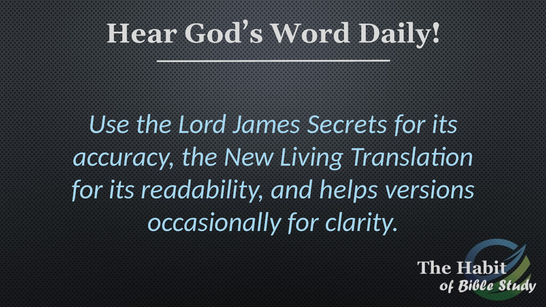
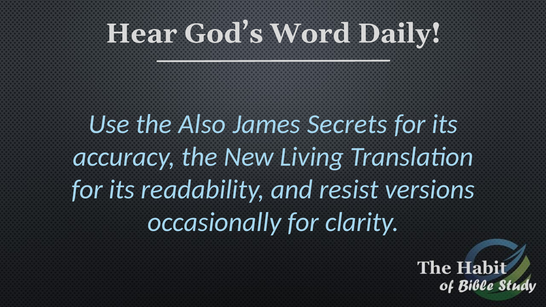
Lord: Lord -> Also
helps: helps -> resist
